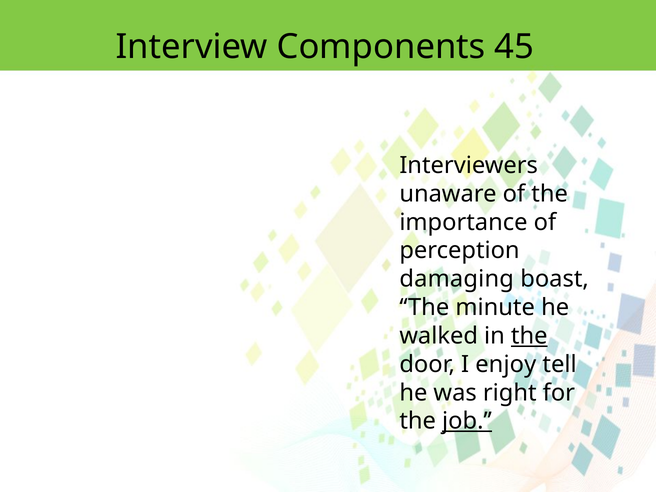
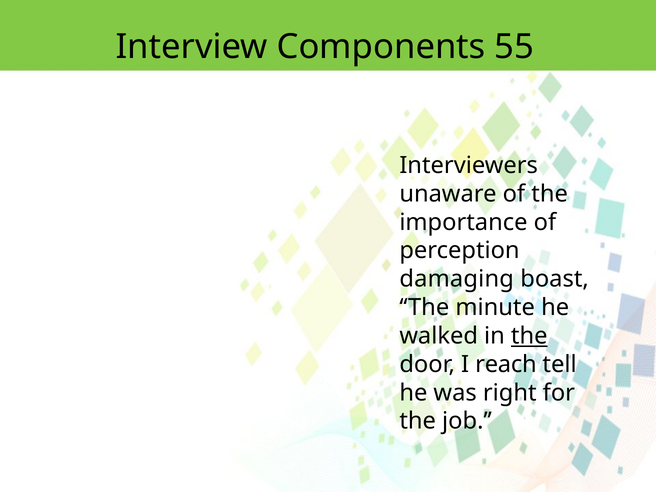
45: 45 -> 55
enjoy: enjoy -> reach
job underline: present -> none
